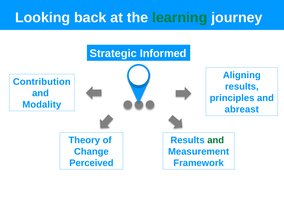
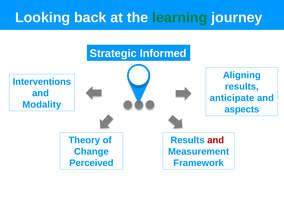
Contribution: Contribution -> Interventions
principles: principles -> anticipate
abreast: abreast -> aspects
and at (216, 140) colour: green -> red
